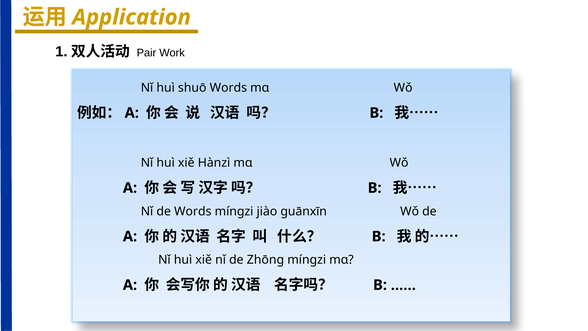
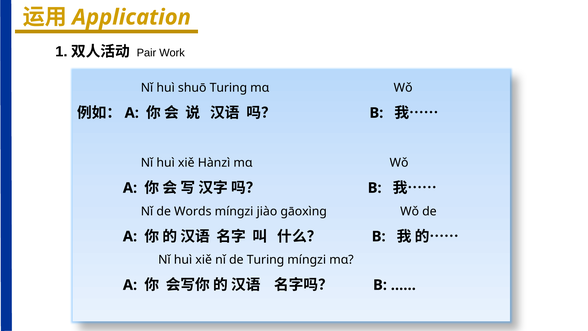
shuō Words: Words -> Turing
ɡuānxīn: ɡuānxīn -> ɡāoxìnɡ
de Zhōng: Zhōng -> Turing
